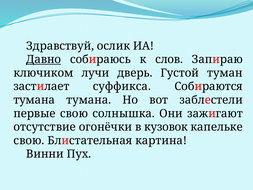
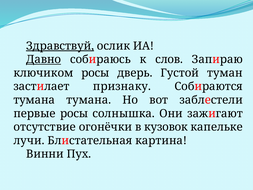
Здравствуй underline: none -> present
ключиком лучи: лучи -> росы
суффикса: суффикса -> признаку
первые свою: свою -> росы
свою at (29, 140): свою -> лучи
